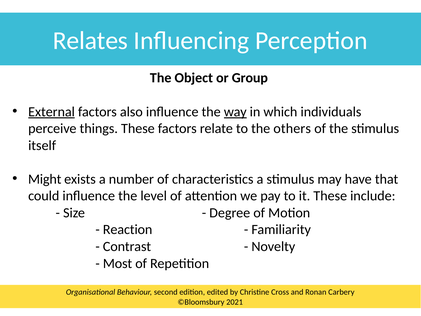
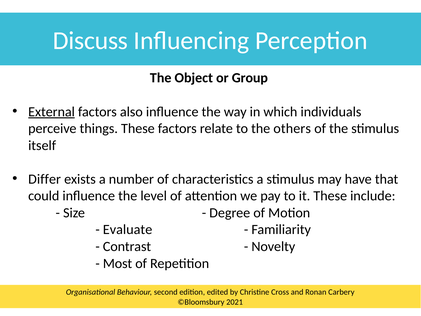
Relates: Relates -> Discuss
way underline: present -> none
Might: Might -> Differ
Reaction: Reaction -> Evaluate
